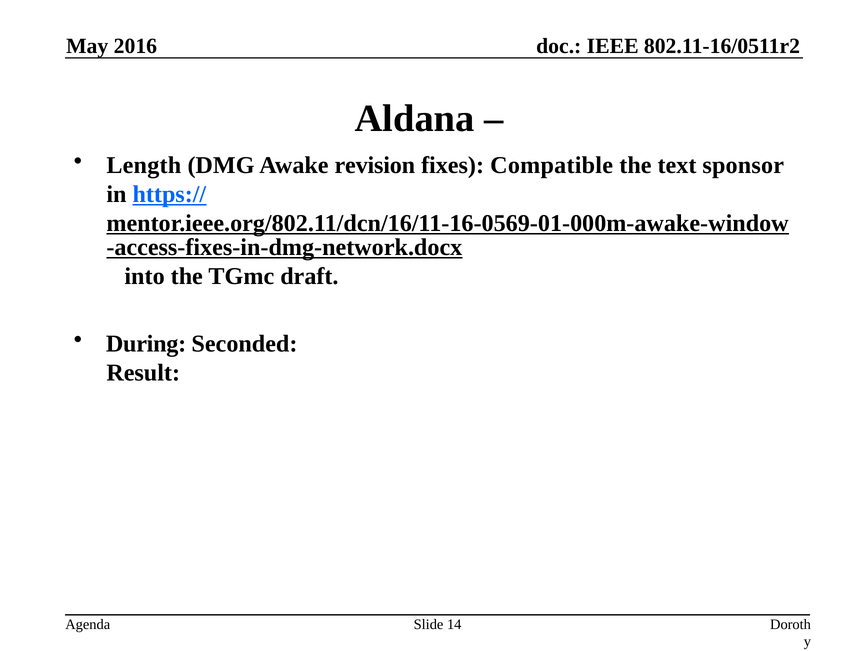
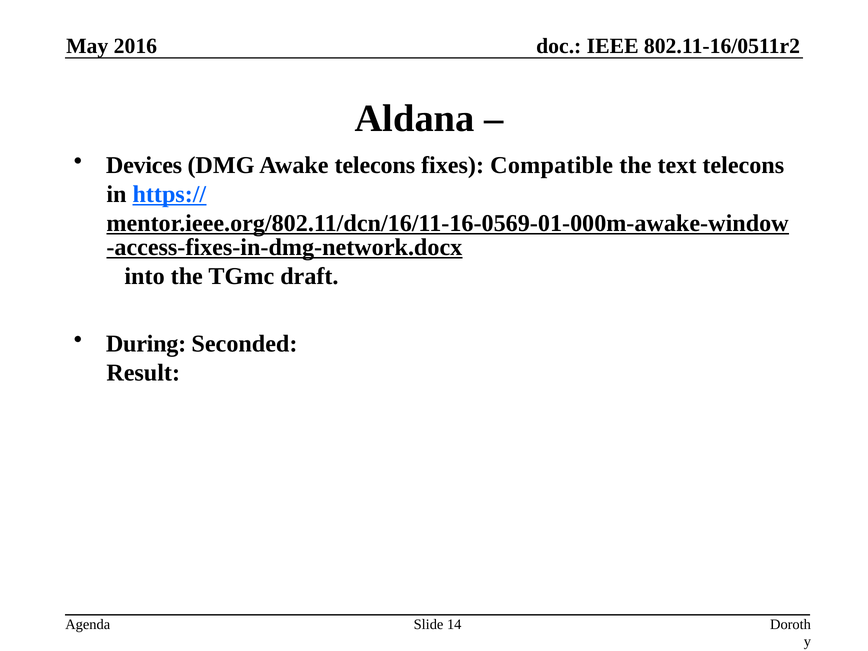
Length: Length -> Devices
Awake revision: revision -> telecons
text sponsor: sponsor -> telecons
